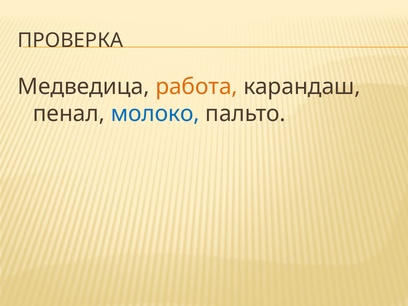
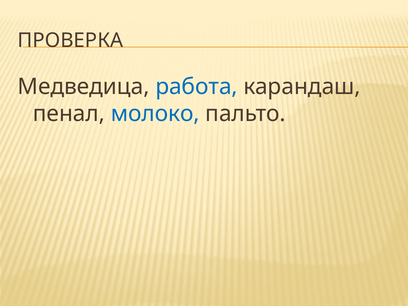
работа colour: orange -> blue
